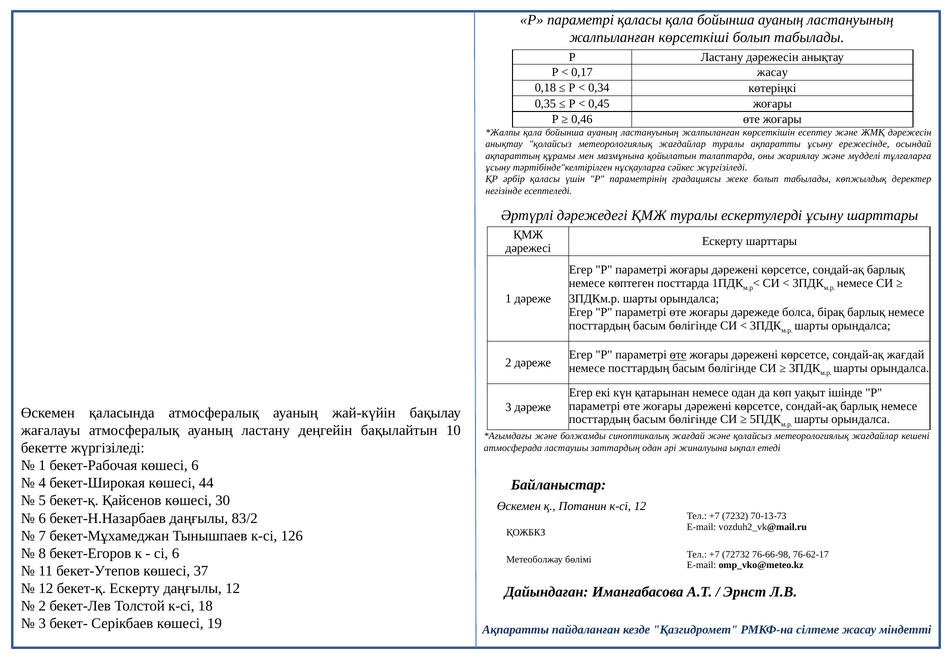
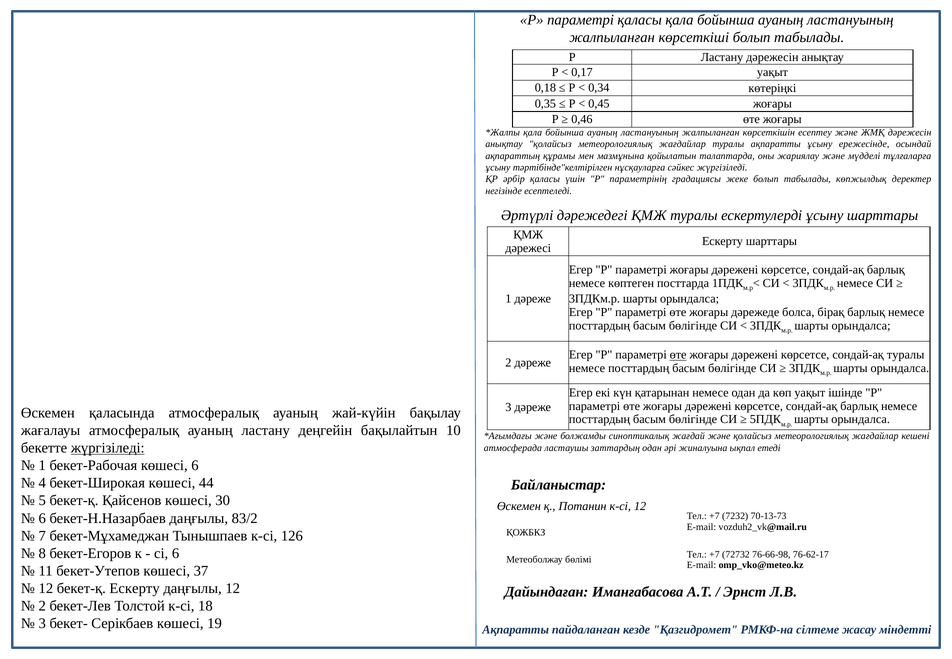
0,17 жасау: жасау -> уақыт
сондай-ақ жағдай: жағдай -> туралы
жүргізіледі at (108, 448) underline: none -> present
